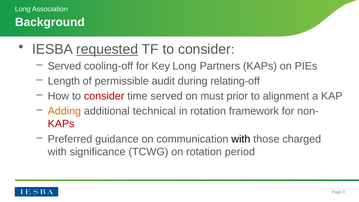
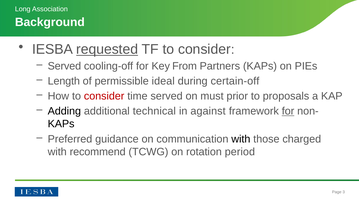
Key Long: Long -> From
audit: audit -> ideal
relating-off: relating-off -> certain-off
alignment: alignment -> proposals
Adding colour: orange -> black
in rotation: rotation -> against
for at (288, 111) underline: none -> present
KAPs at (61, 124) colour: red -> black
significance: significance -> recommend
